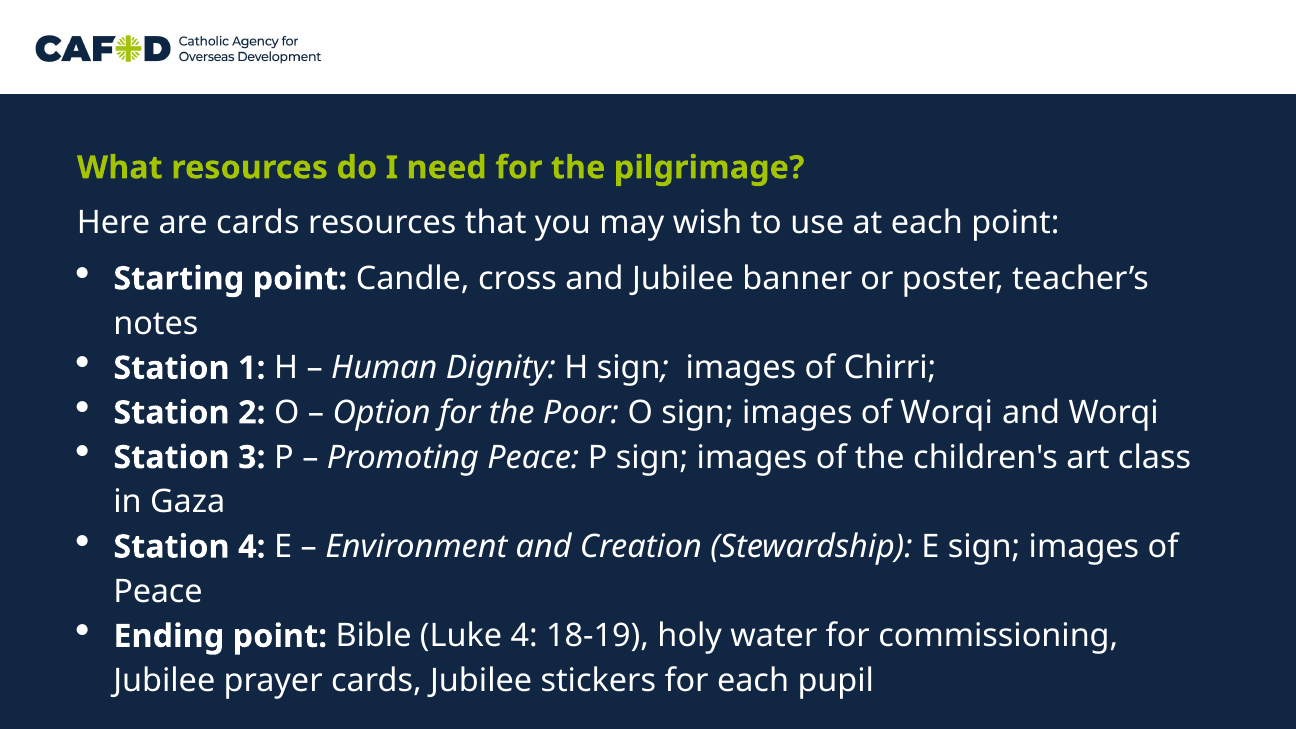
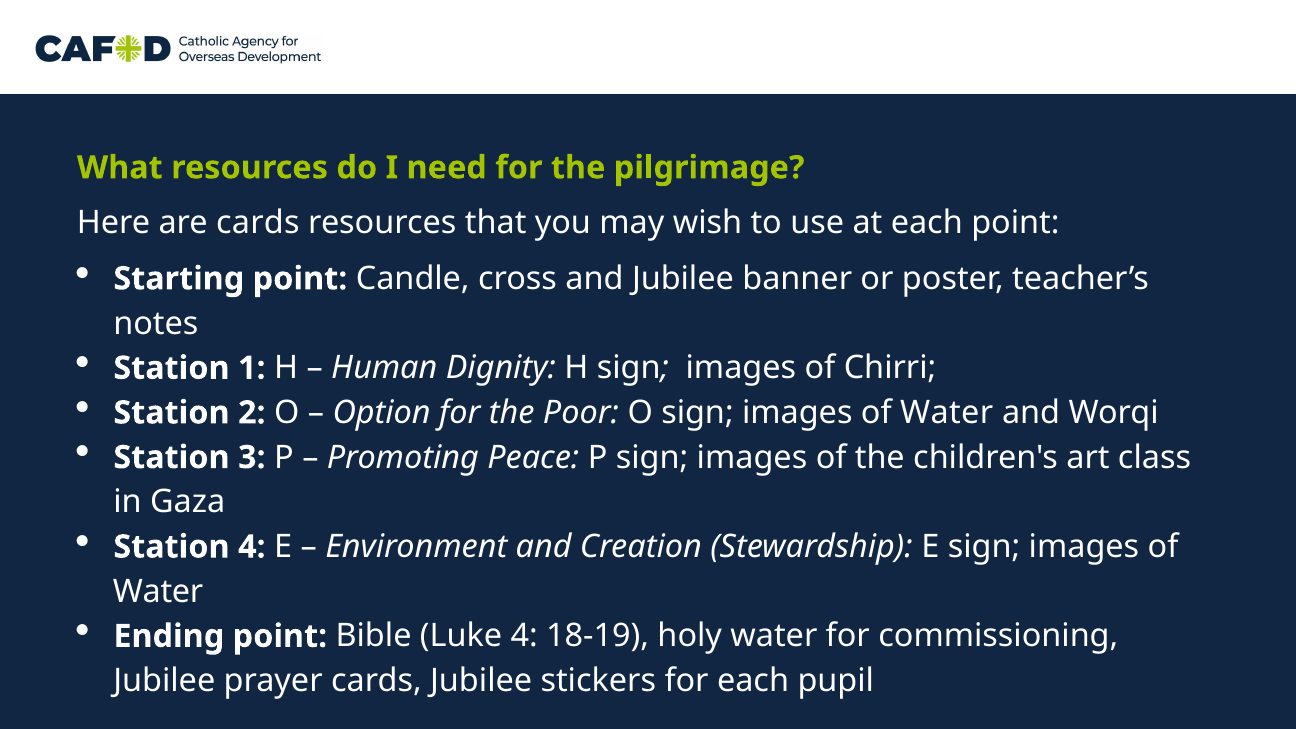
Worqi at (947, 413): Worqi -> Water
Peace at (158, 592): Peace -> Water
